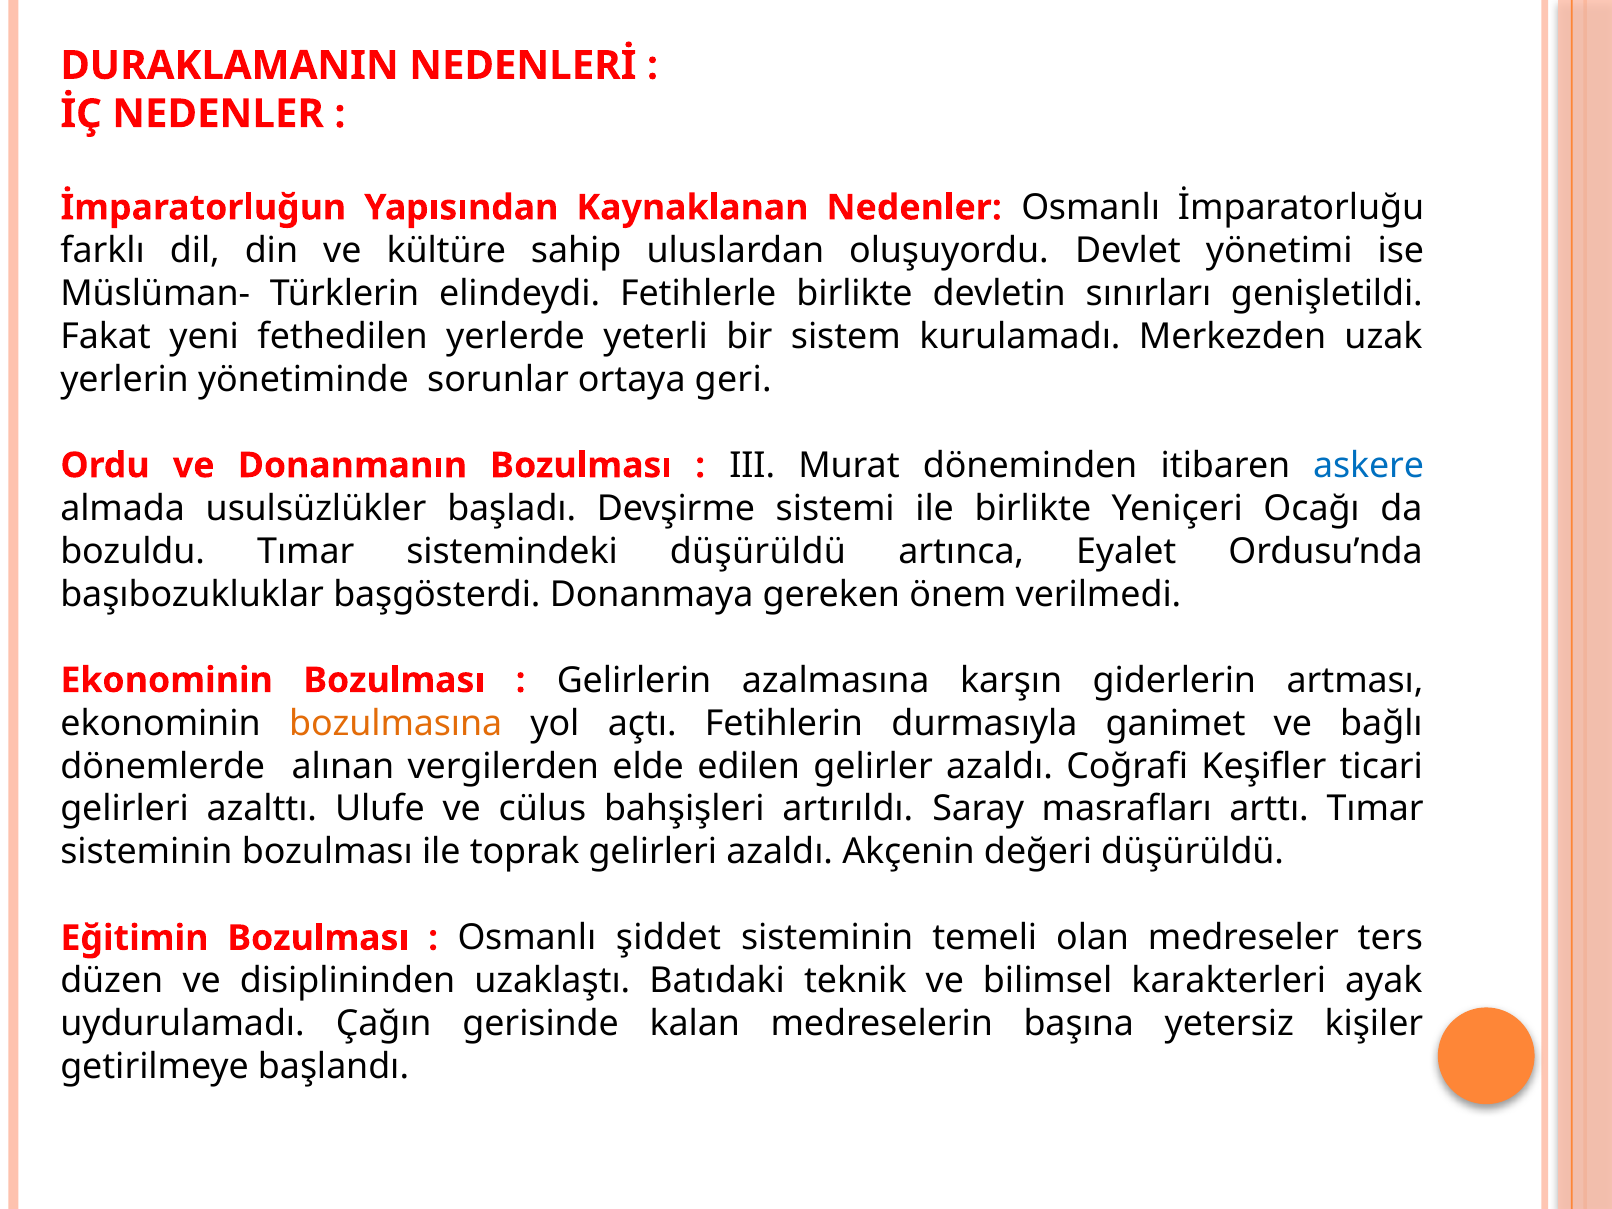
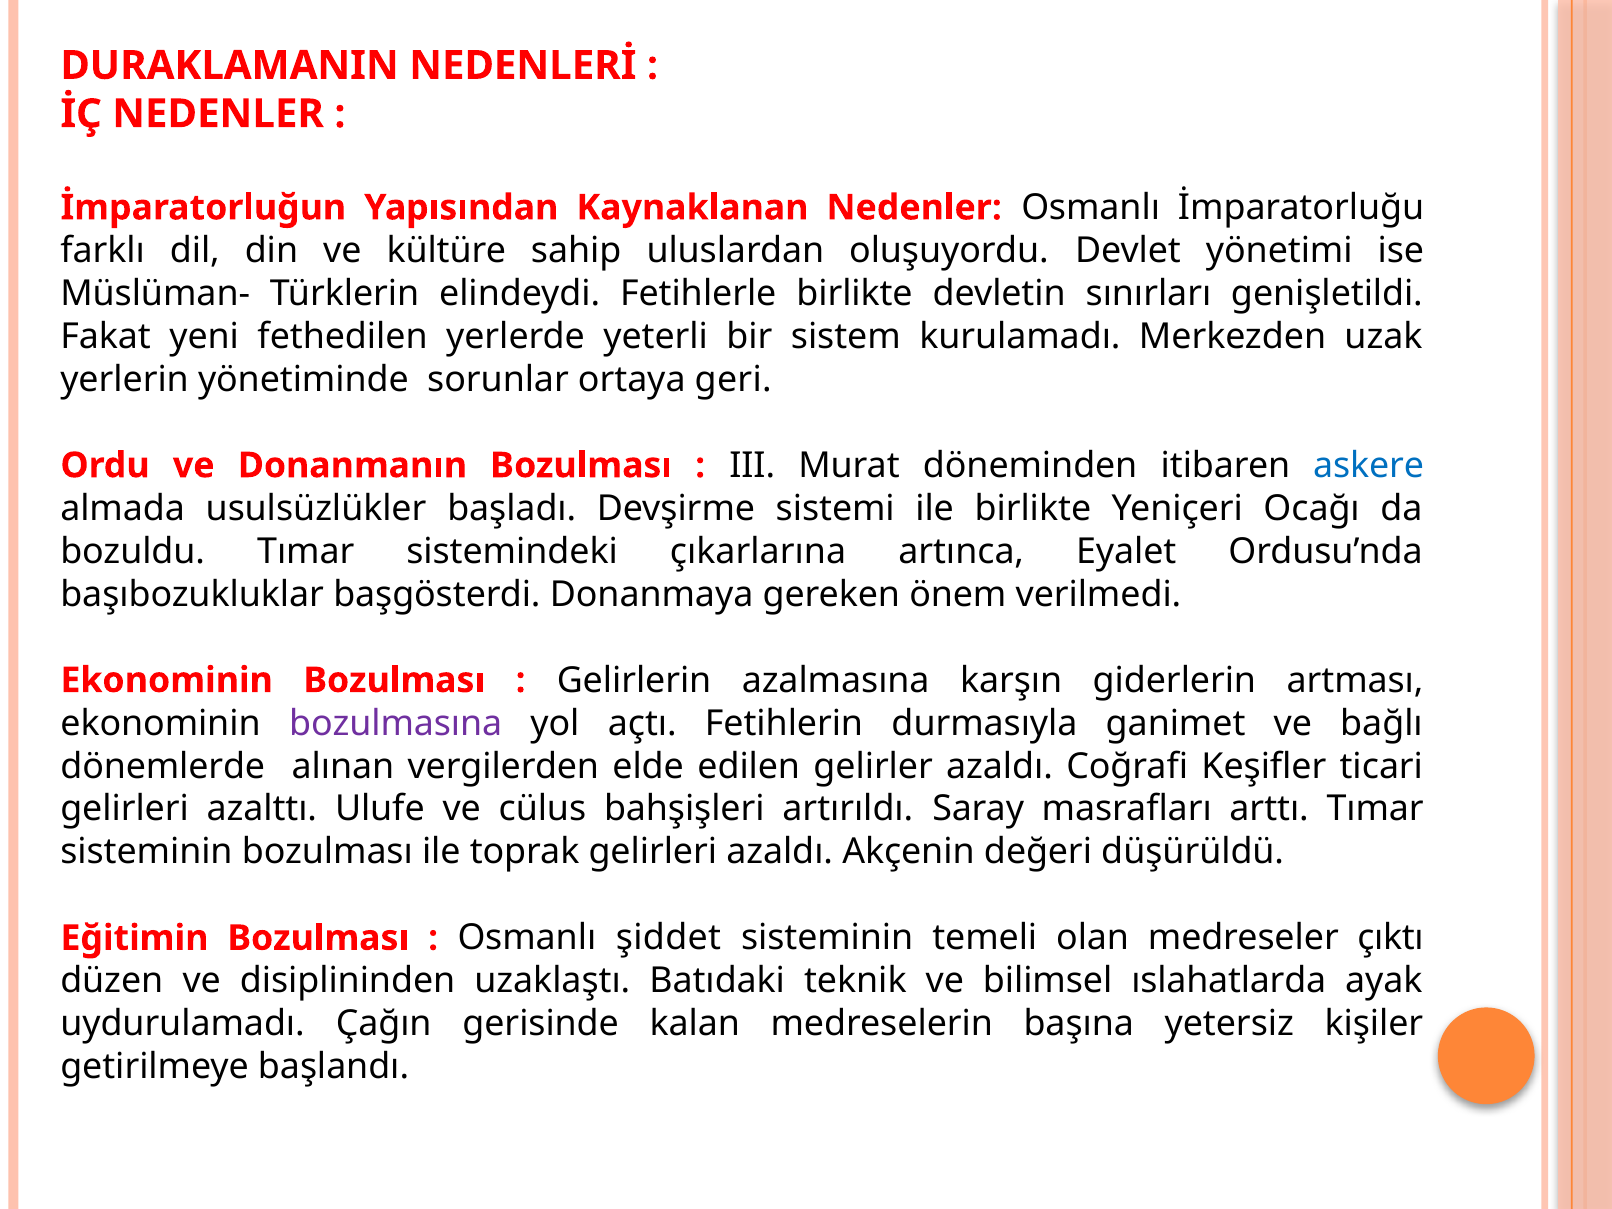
sistemindeki düşürüldü: düşürüldü -> çıkarlarına
bozulmasına colour: orange -> purple
ters: ters -> çıktı
karakterleri: karakterleri -> ıslahatlarda
